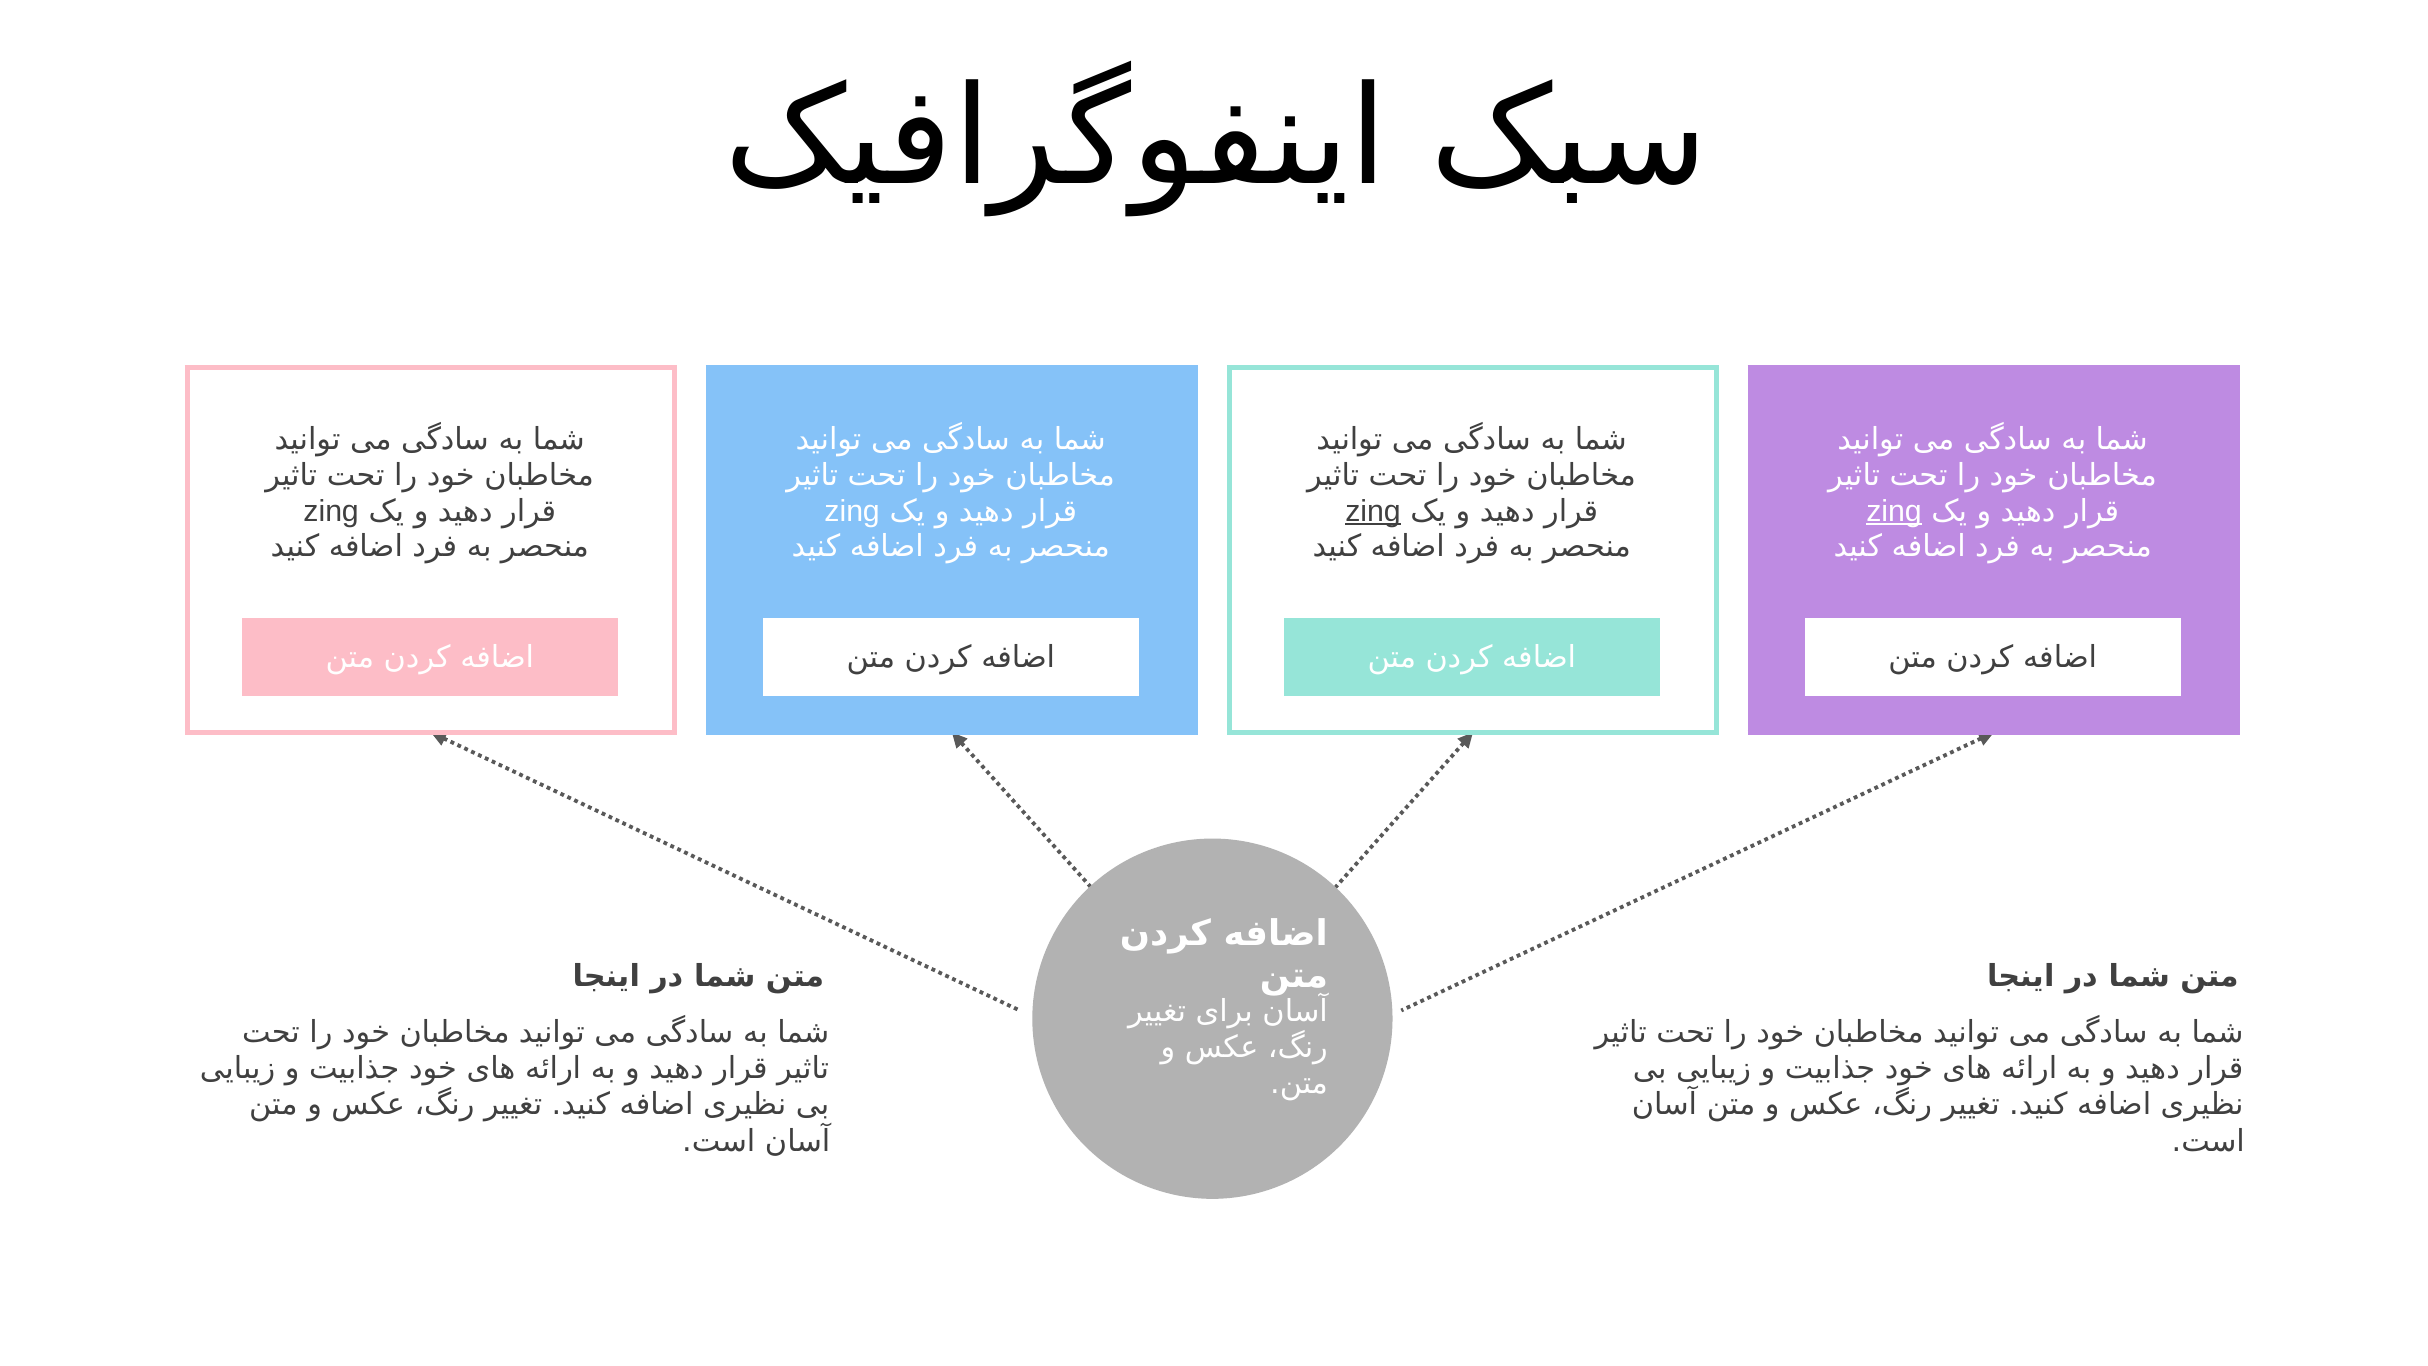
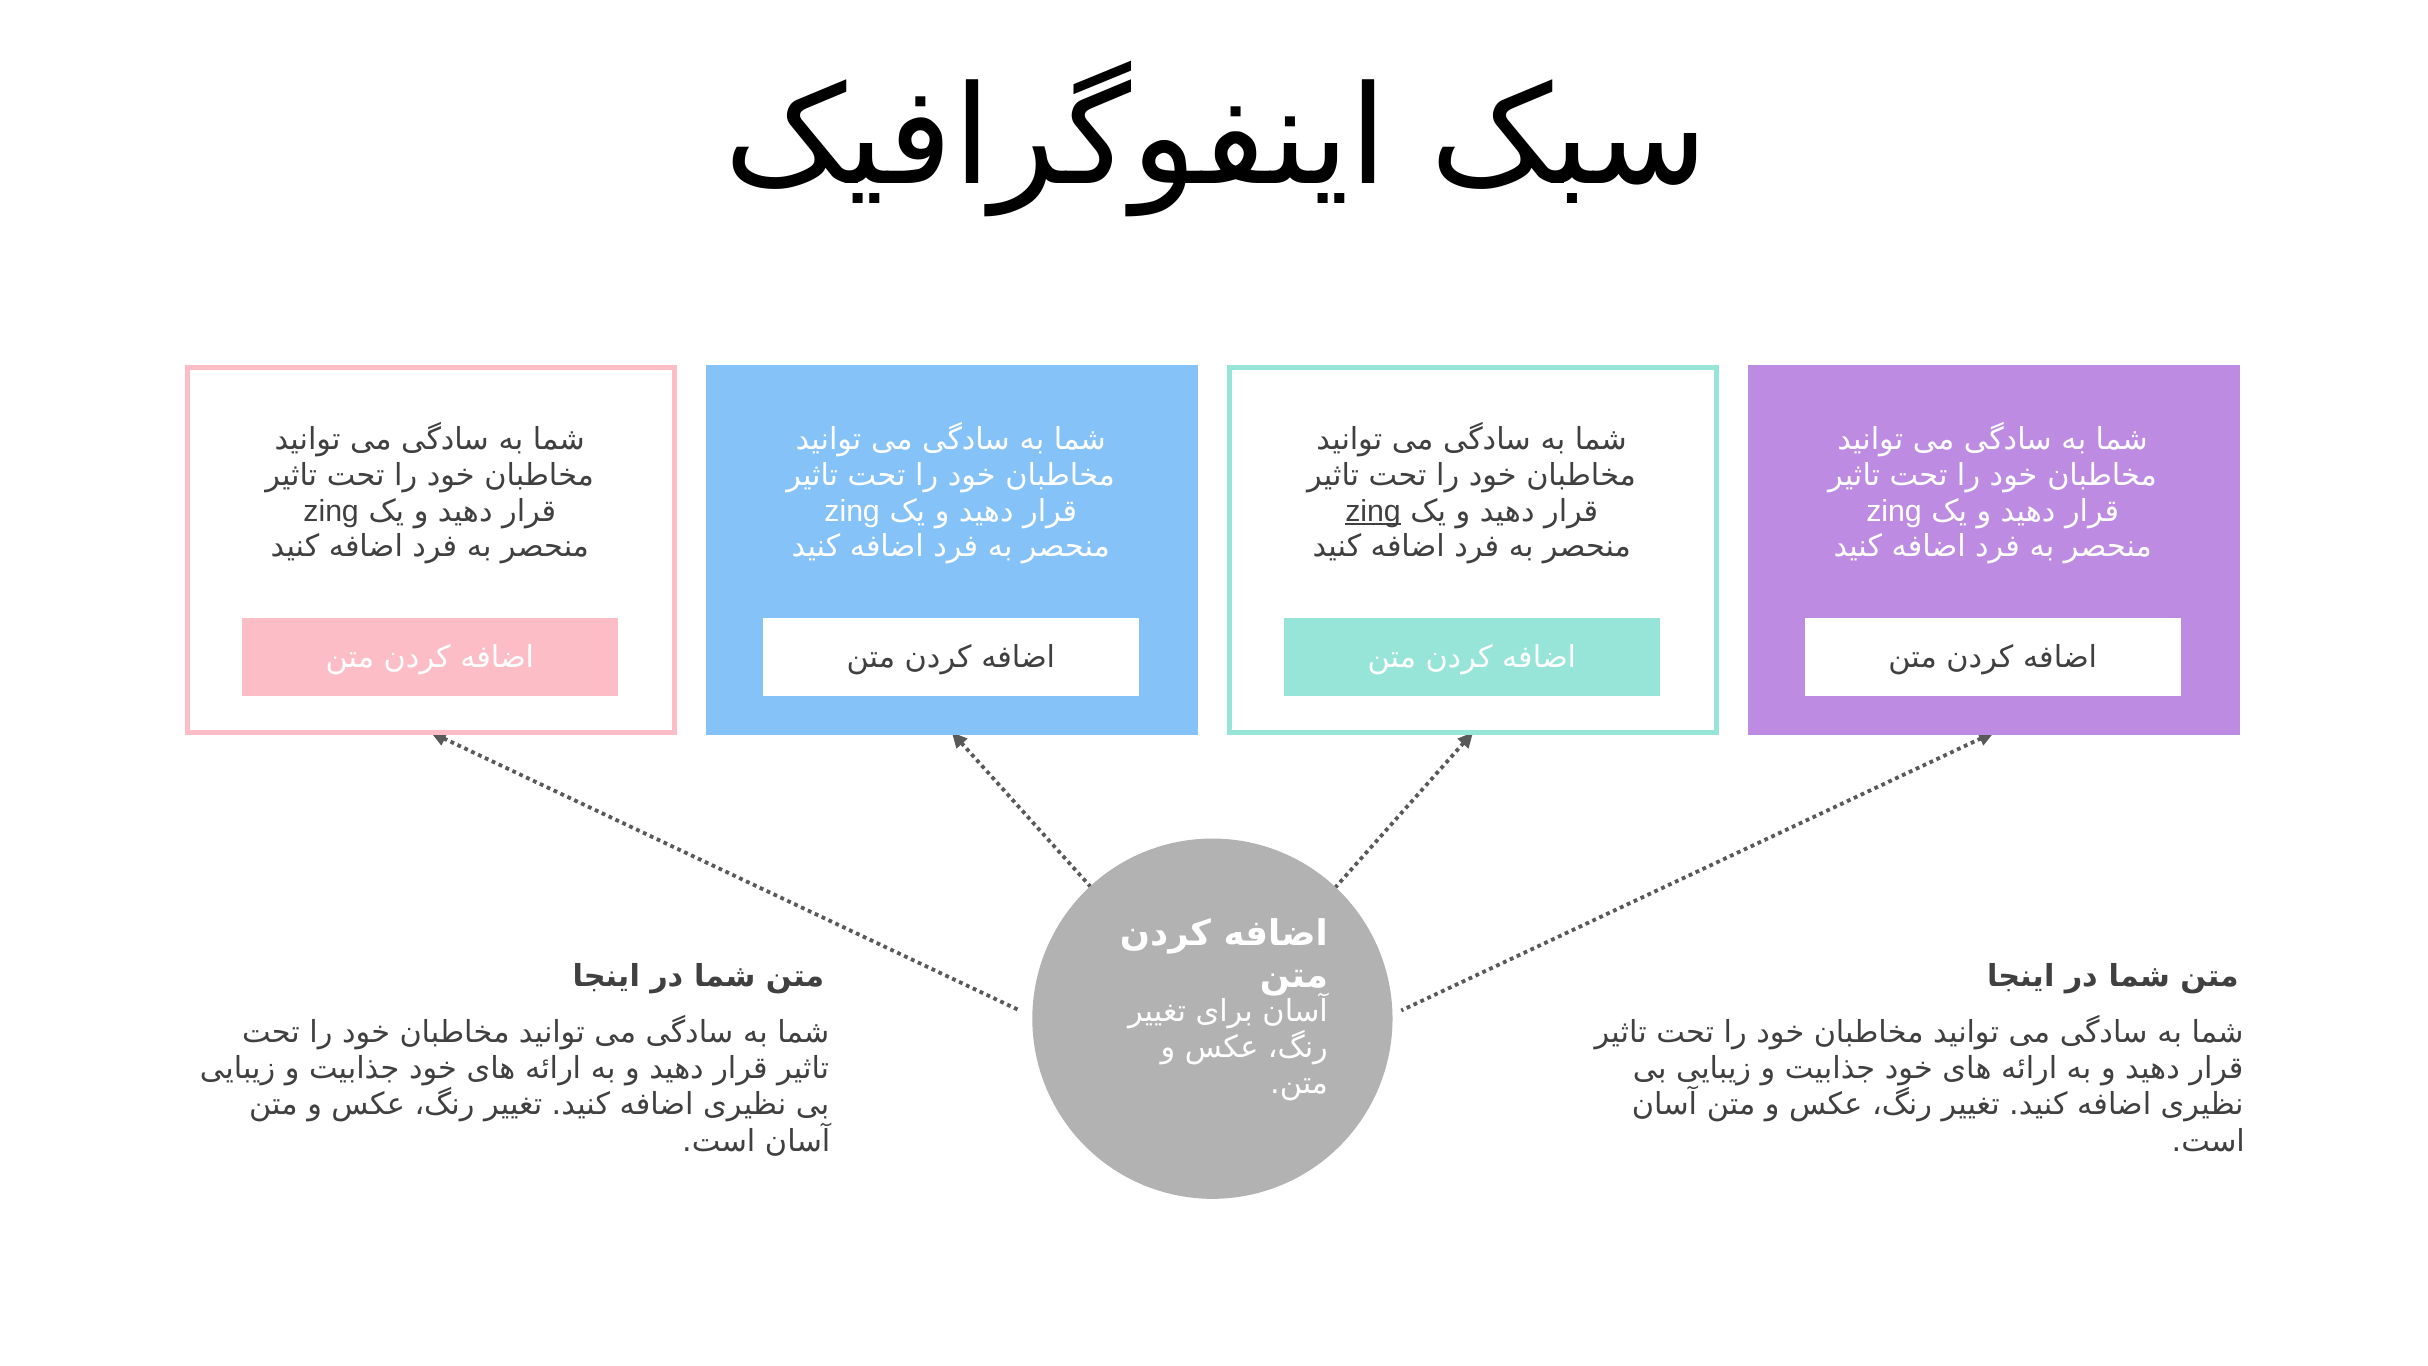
zing at (1894, 511) underline: present -> none
